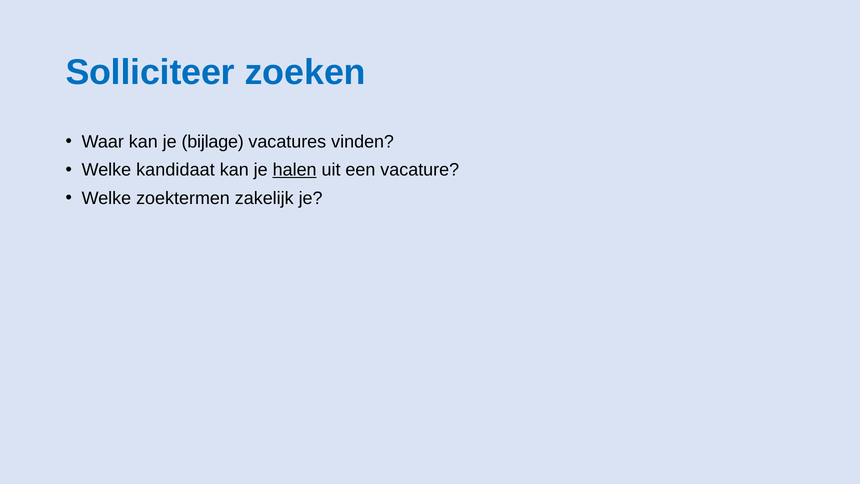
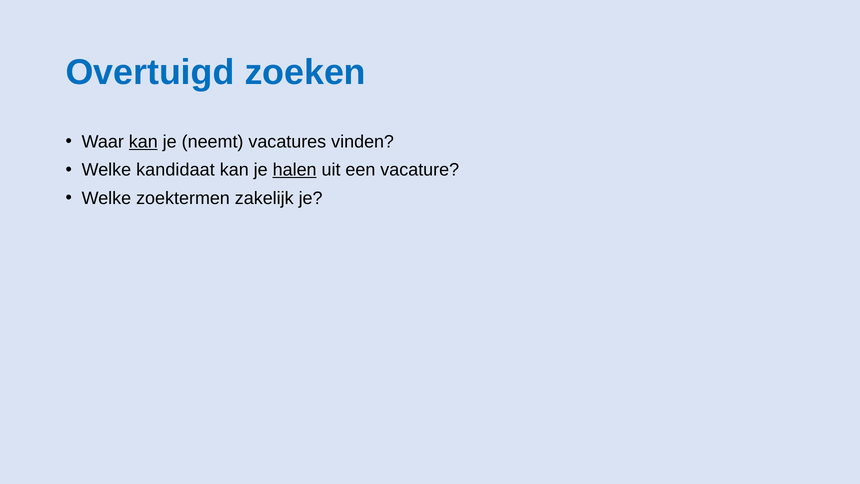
Solliciteer: Solliciteer -> Overtuigd
kan at (143, 142) underline: none -> present
bijlage: bijlage -> neemt
